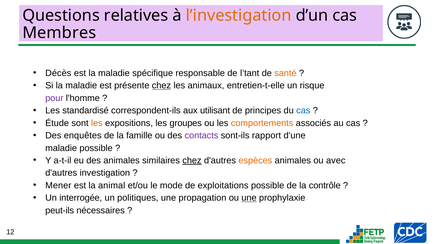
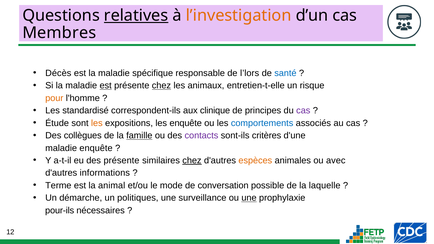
relatives underline: none -> present
l’tant: l’tant -> l’lors
santé colour: orange -> blue
est at (106, 86) underline: none -> present
pour colour: purple -> orange
utilisant: utilisant -> clinique
cas at (303, 111) colour: blue -> purple
les groupes: groupes -> enquête
comportements colour: orange -> blue
enquêtes: enquêtes -> collègues
famille underline: none -> present
rapport: rapport -> critères
maladie possible: possible -> enquête
des animales: animales -> présente
investigation: investigation -> informations
Mener: Mener -> Terme
exploitations: exploitations -> conversation
contrôle: contrôle -> laquelle
interrogée: interrogée -> démarche
propagation: propagation -> surveillance
peut-ils: peut-ils -> pour-ils
